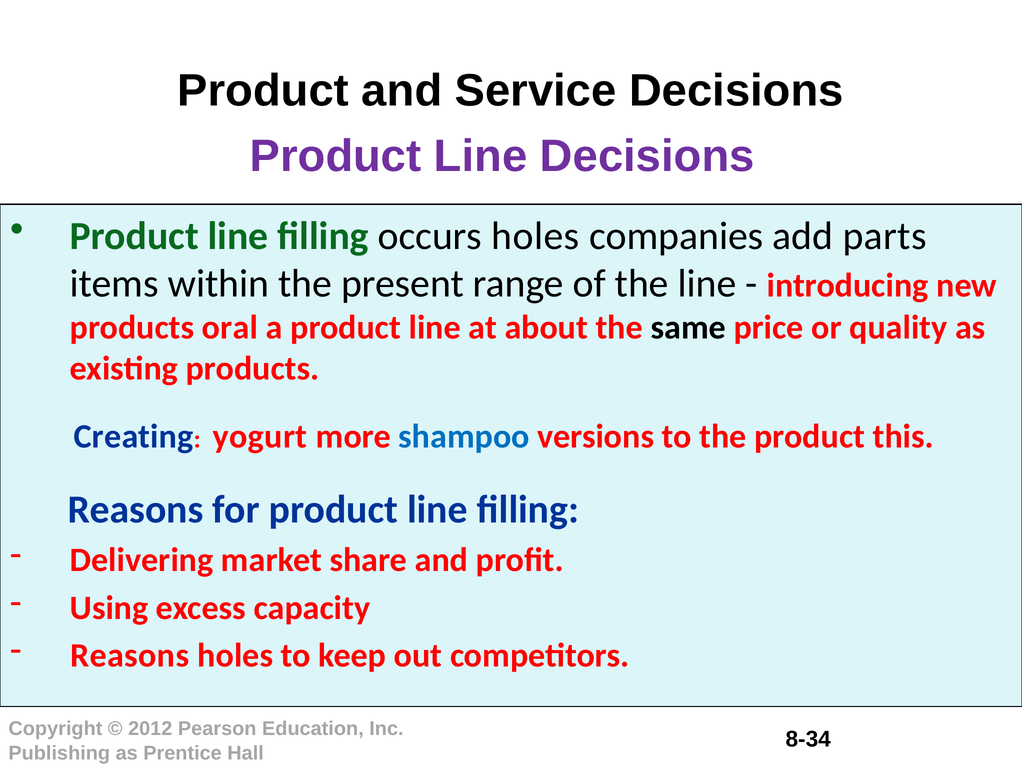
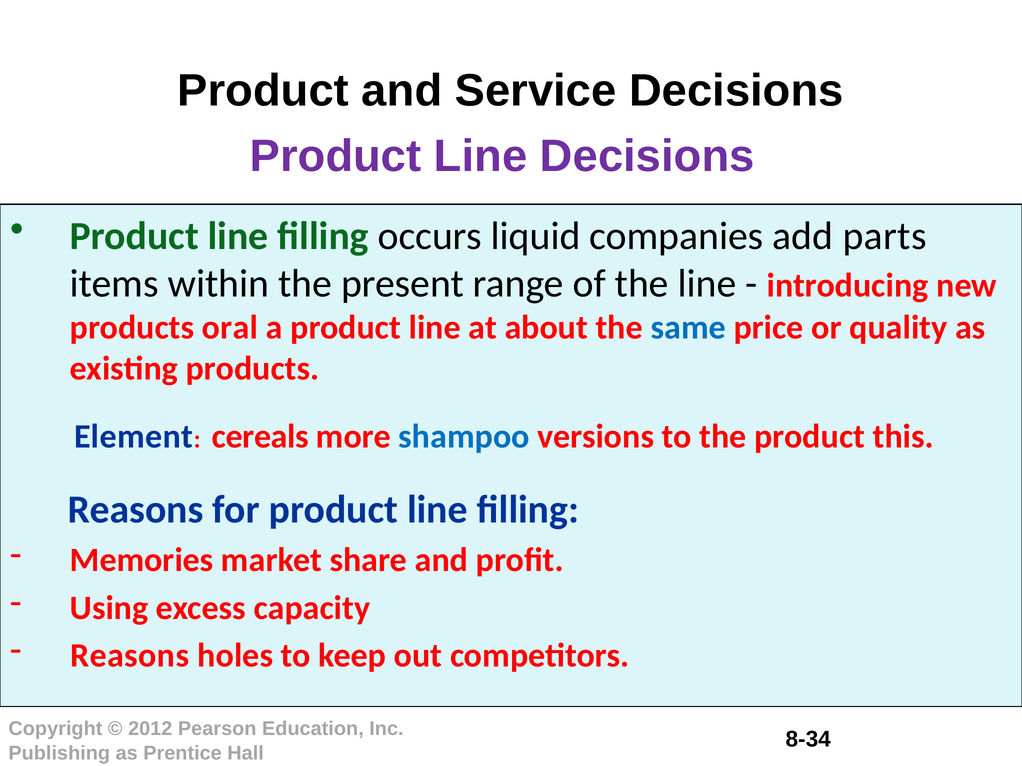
occurs holes: holes -> liquid
same colour: black -> blue
Creating: Creating -> Element
yogurt: yogurt -> cereals
Delivering: Delivering -> Memories
